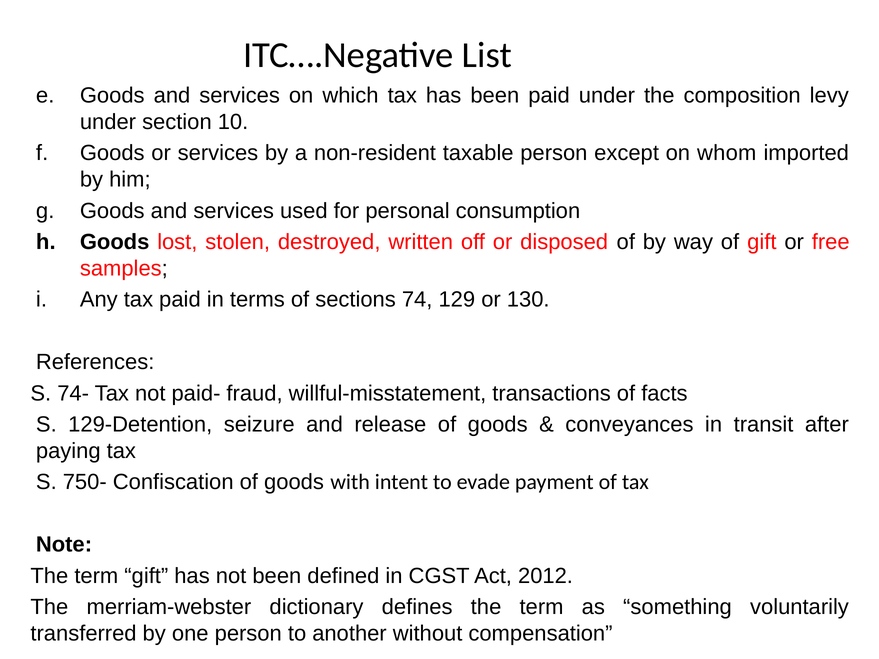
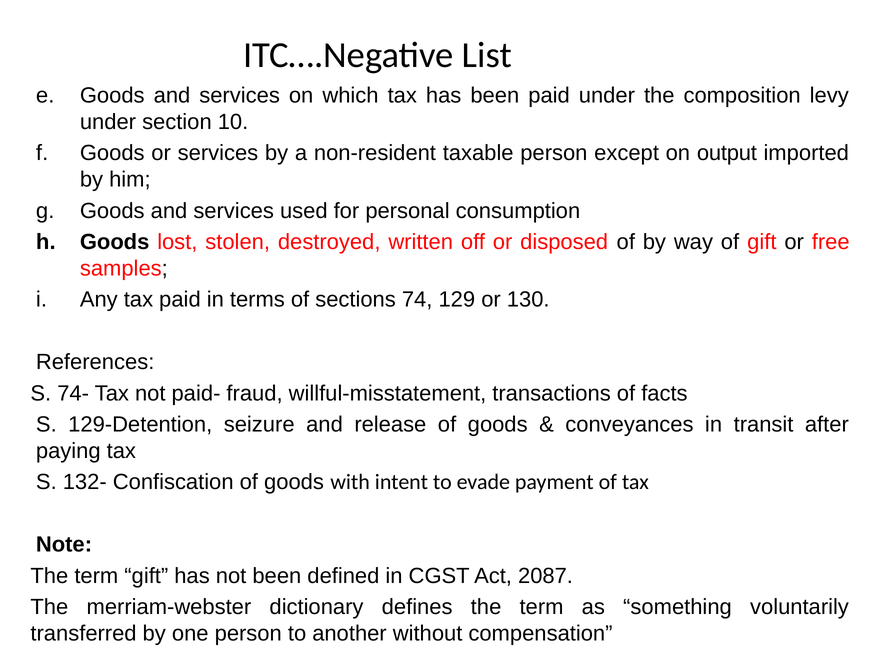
whom: whom -> output
750-: 750- -> 132-
2012: 2012 -> 2087
